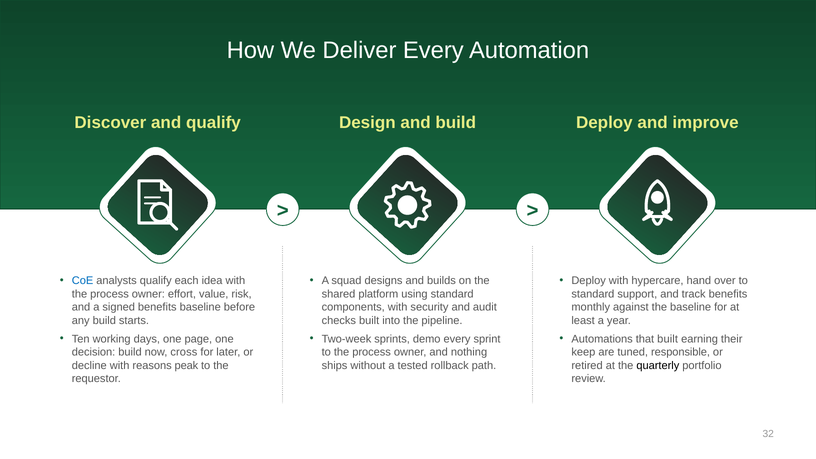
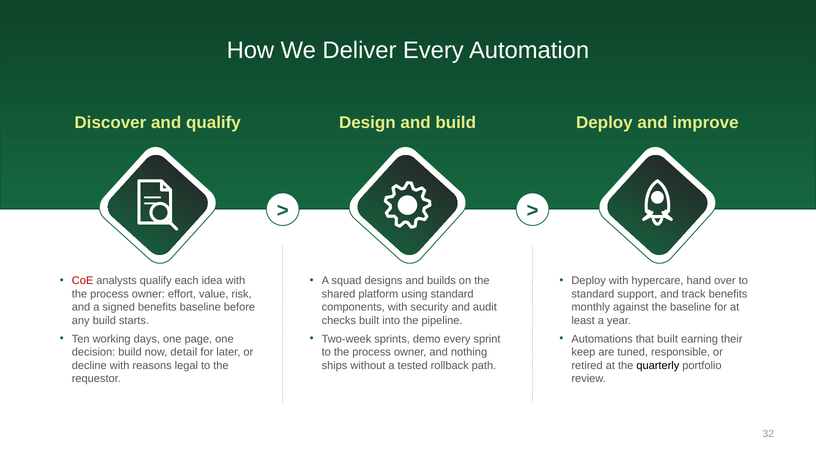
CoE colour: blue -> red
cross: cross -> detail
peak: peak -> legal
